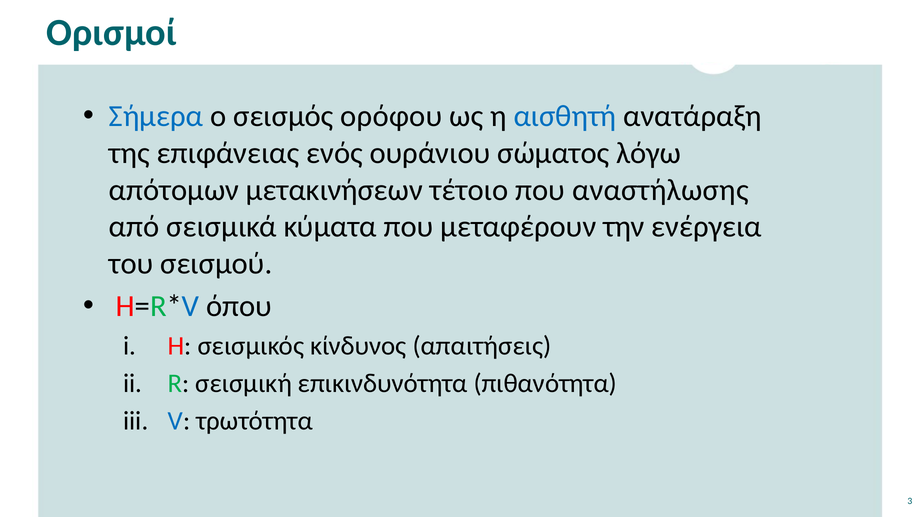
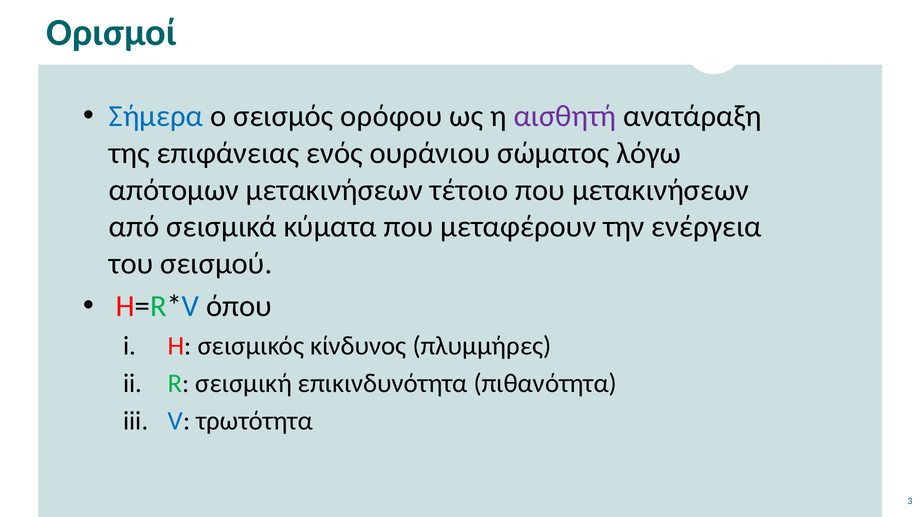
αισθητή colour: blue -> purple
που αναστήλωσης: αναστήλωσης -> μετακινήσεων
απαιτήσεις: απαιτήσεις -> πλυμμήρες
